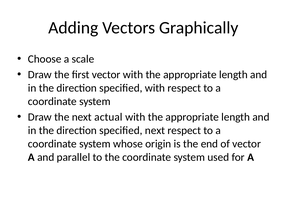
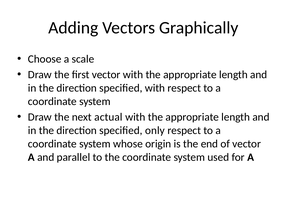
specified next: next -> only
